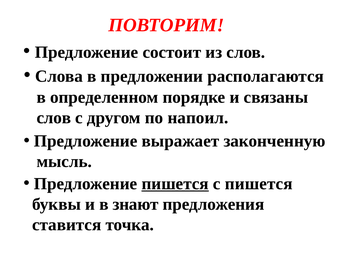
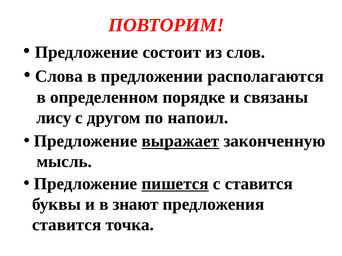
слов at (54, 118): слов -> лису
выражает underline: none -> present
с пишется: пишется -> ставится
